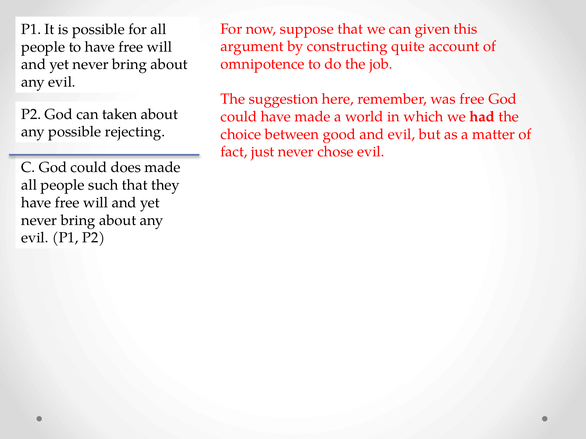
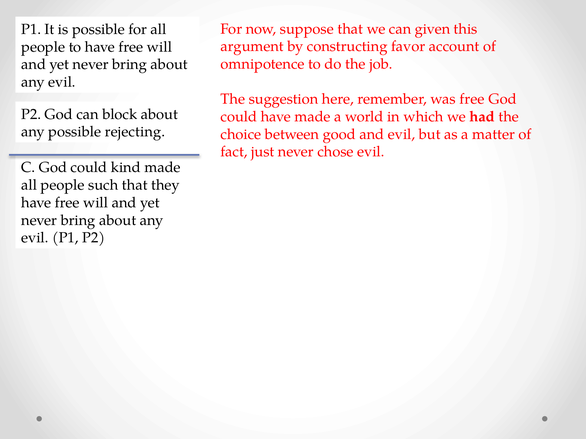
quite: quite -> favor
taken: taken -> block
does: does -> kind
